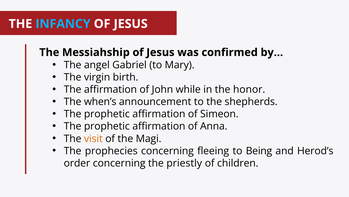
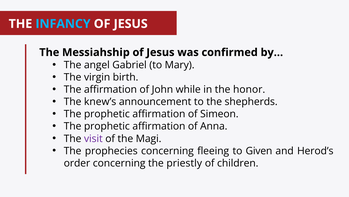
when’s: when’s -> knew’s
visit colour: orange -> purple
Being: Being -> Given
